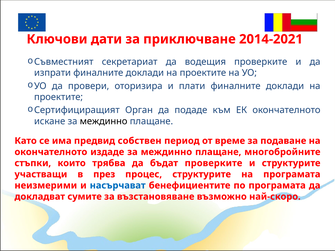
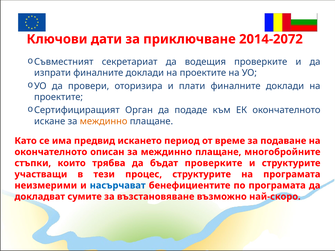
2014-2021: 2014-2021 -> 2014-2072
междинно at (104, 121) colour: black -> orange
собствен: собствен -> искането
издаде: издаде -> описан
през: през -> тези
